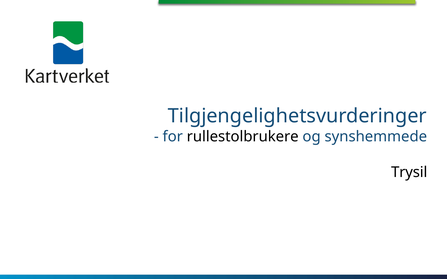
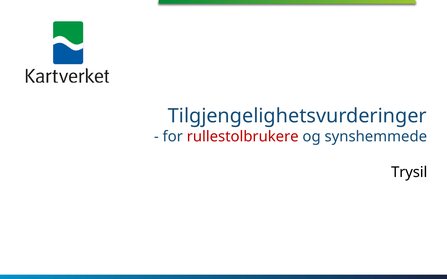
rullestolbrukere colour: black -> red
